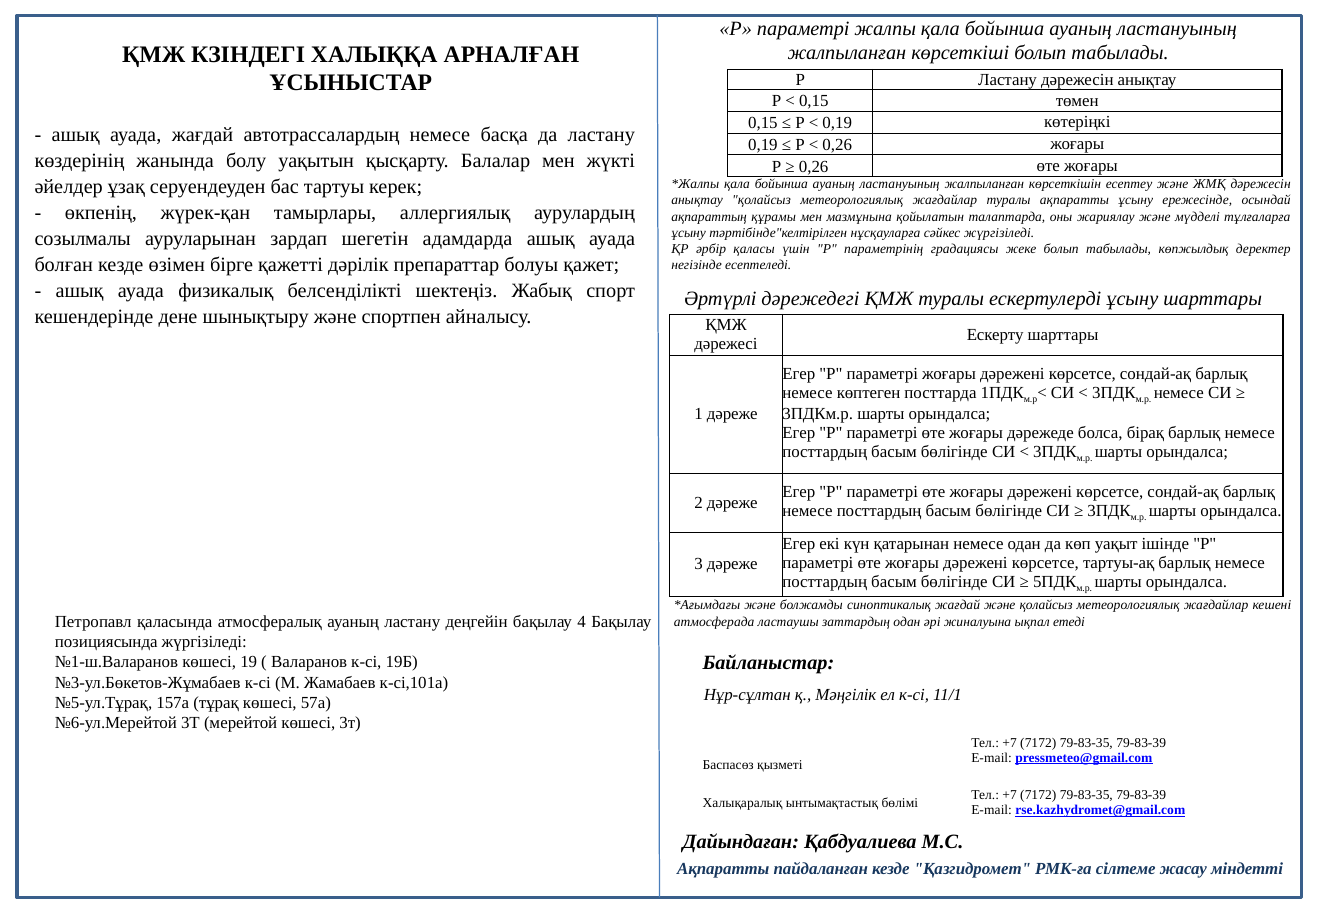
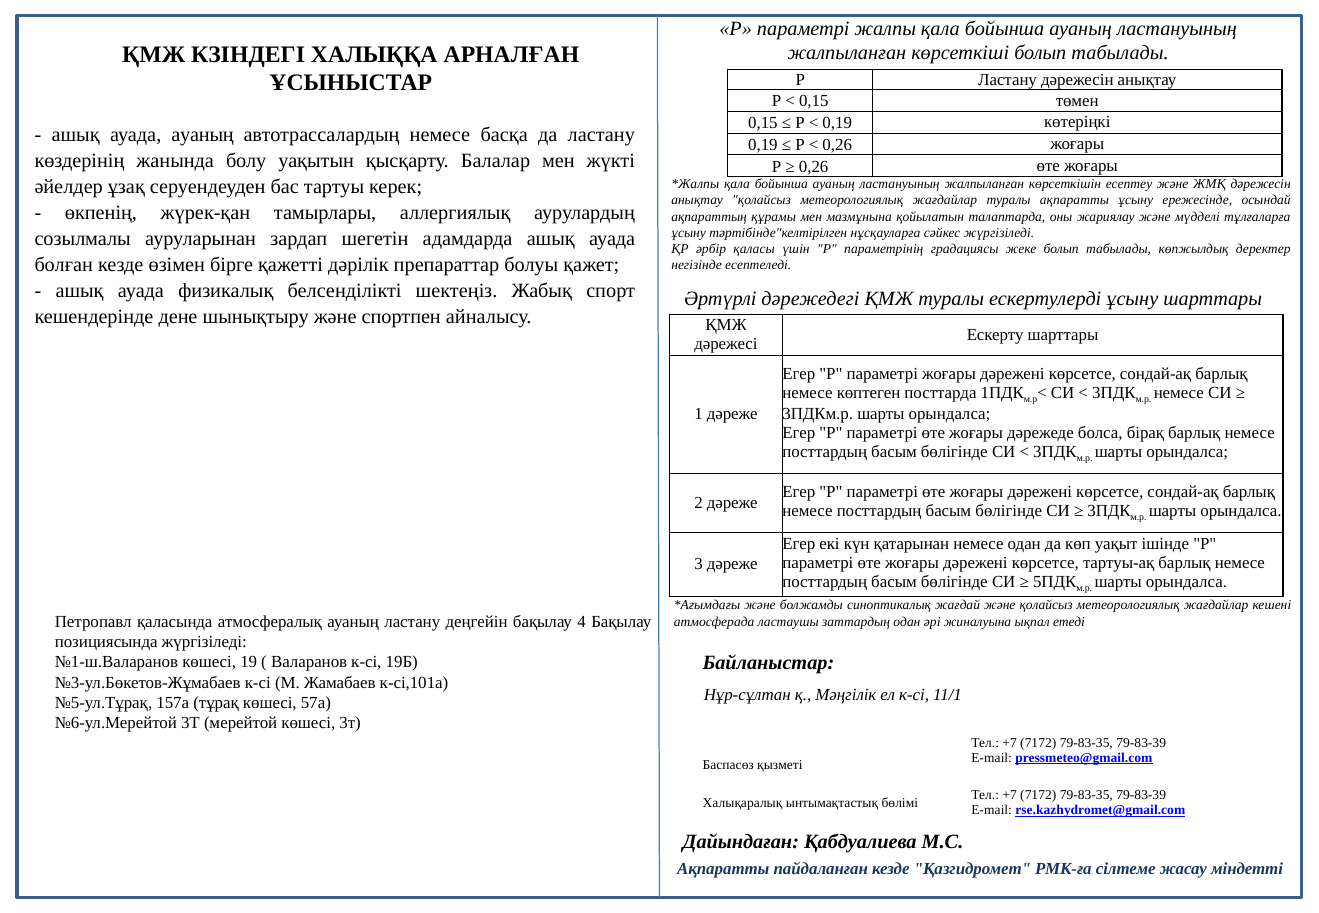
ауада жағдай: жағдай -> ауаның
